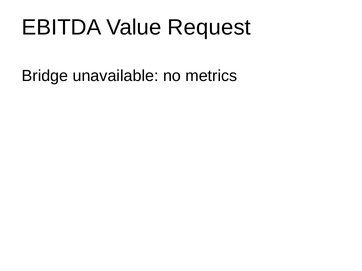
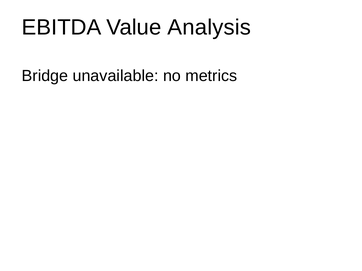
Request: Request -> Analysis
